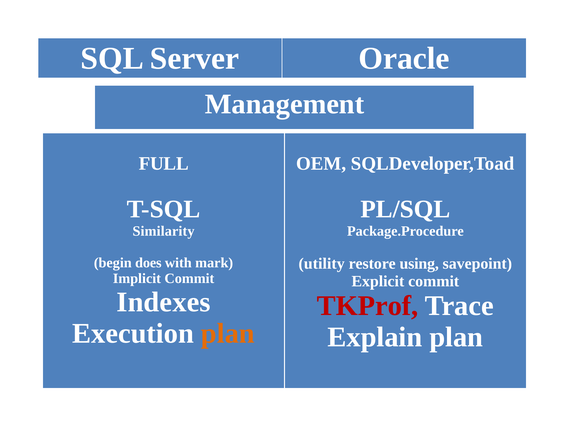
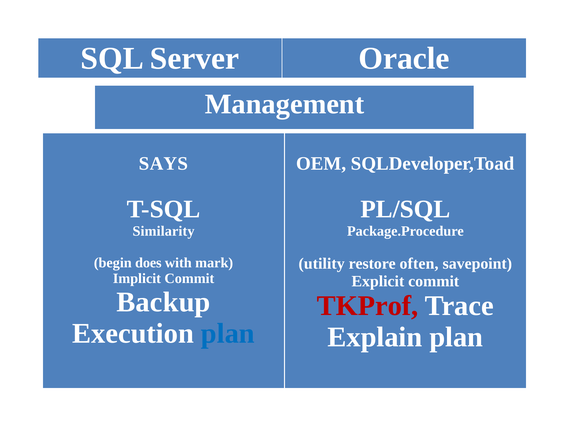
FULL: FULL -> SAYS
using: using -> often
Indexes: Indexes -> Backup
plan at (228, 333) colour: orange -> blue
